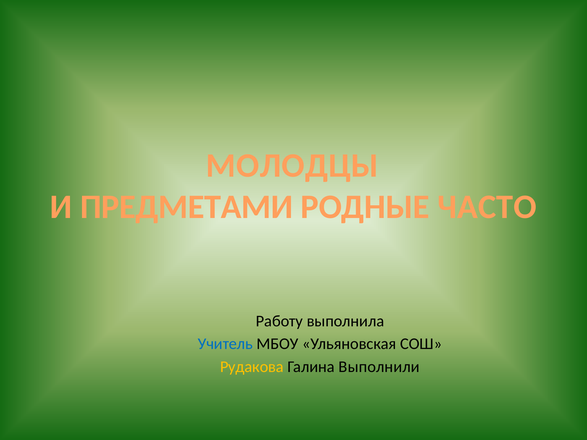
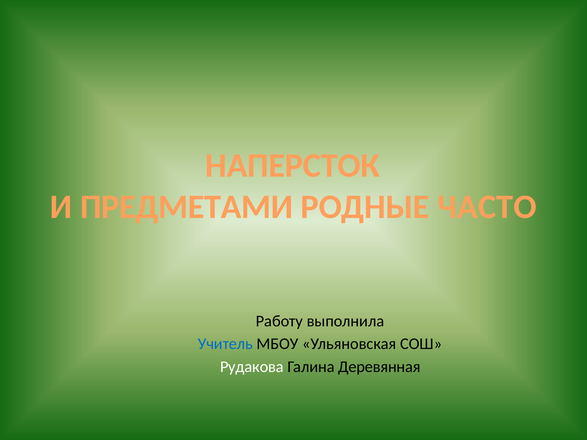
МОЛОДЦЫ: МОЛОДЦЫ -> НАПЕРСТОК
Рудакова colour: yellow -> white
Выполнили: Выполнили -> Деревянная
